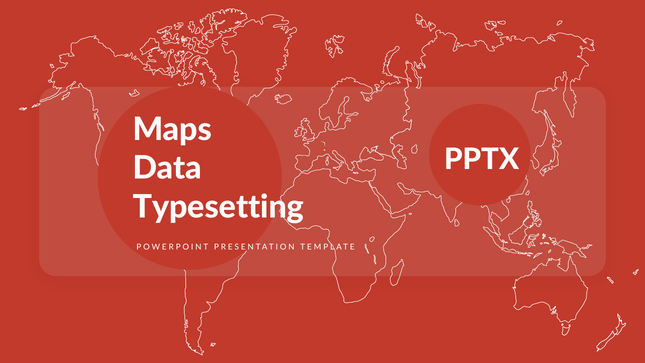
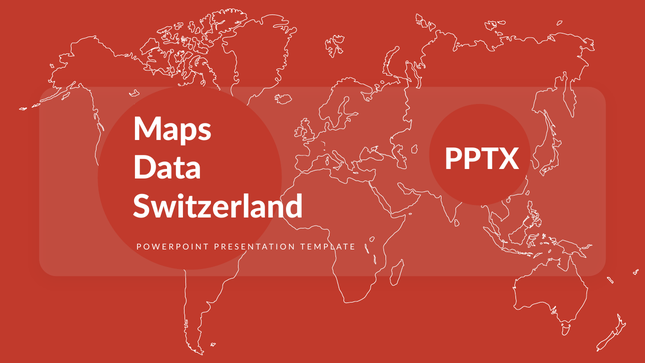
Typesetting: Typesetting -> Switzerland
